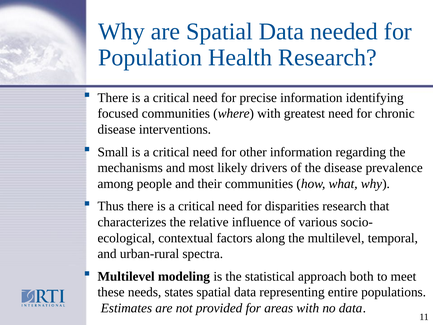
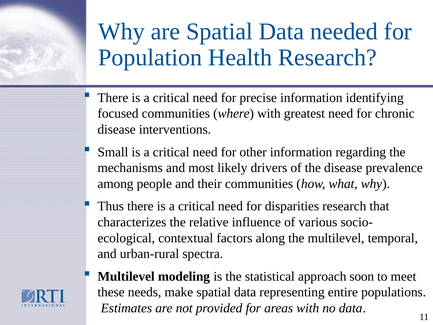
both: both -> soon
states: states -> make
